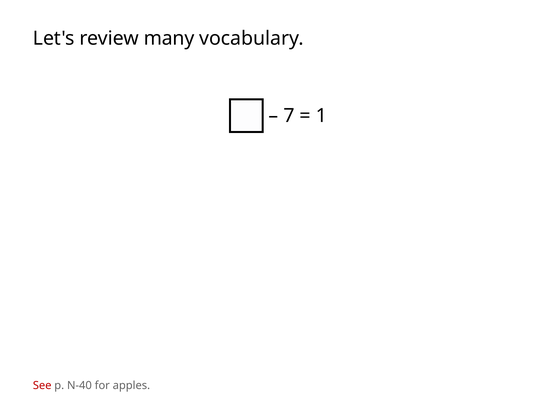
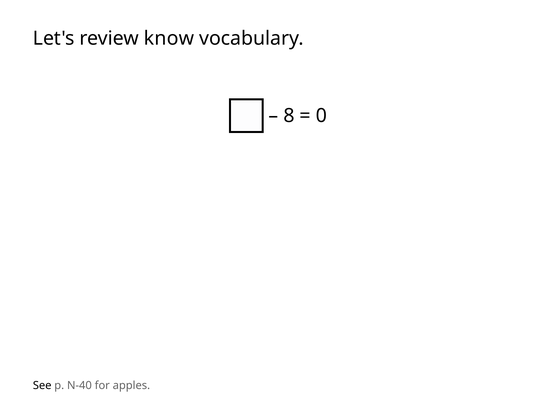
many: many -> know
7: 7 -> 8
1: 1 -> 0
See colour: red -> black
